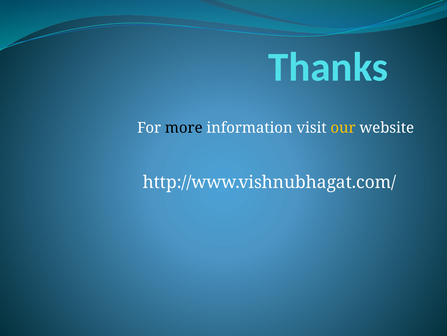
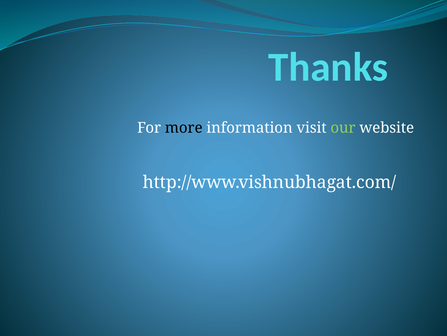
our colour: yellow -> light green
